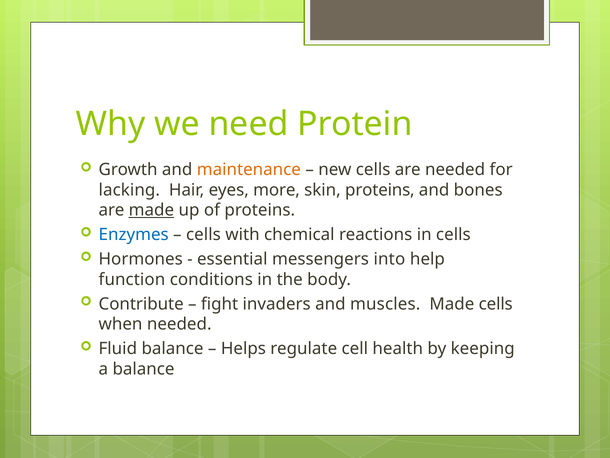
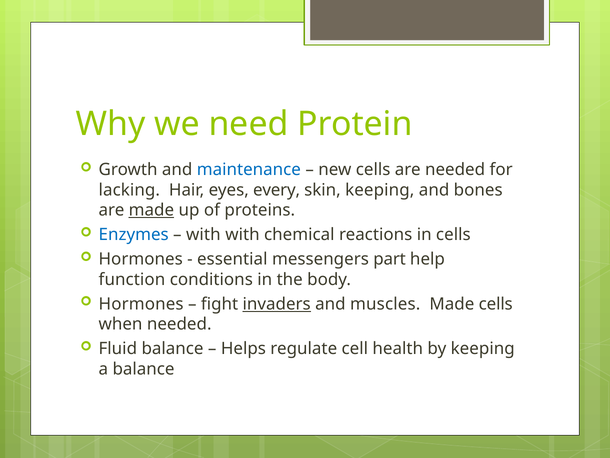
maintenance colour: orange -> blue
more: more -> every
skin proteins: proteins -> keeping
cells at (203, 235): cells -> with
into: into -> part
Contribute at (141, 304): Contribute -> Hormones
invaders underline: none -> present
